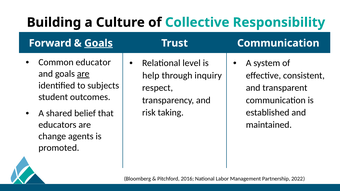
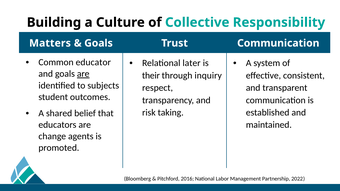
Forward: Forward -> Matters
Goals at (99, 43) underline: present -> none
level: level -> later
help: help -> their
